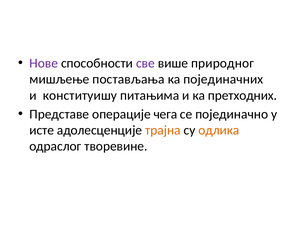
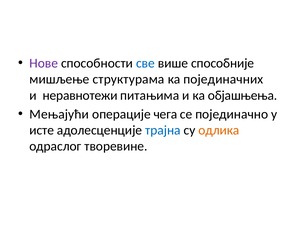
све colour: purple -> blue
природног: природног -> способније
постављања: постављања -> структурама
конституишу: конституишу -> неравнотежи
претходних: претходних -> објашњења
Представе: Представе -> Мењајући
трајна colour: orange -> blue
